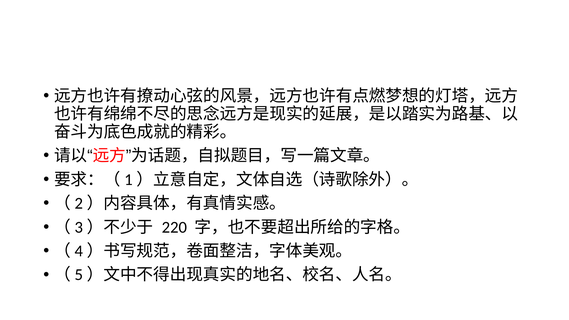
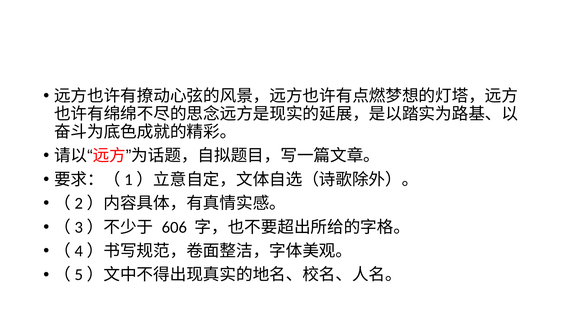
220: 220 -> 606
